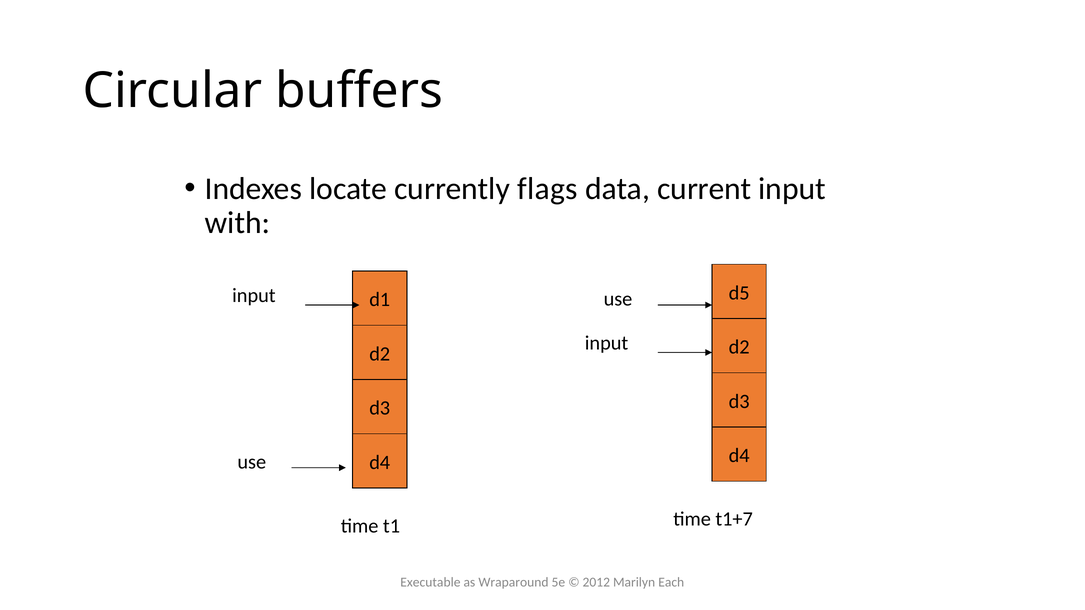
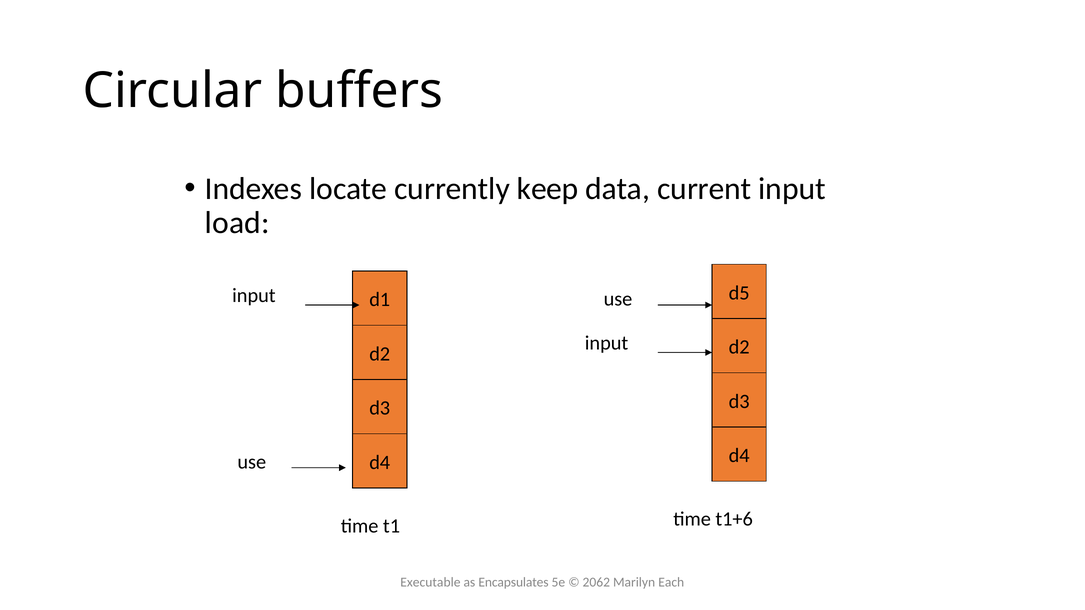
flags: flags -> keep
with: with -> load
t1+7: t1+7 -> t1+6
Wraparound: Wraparound -> Encapsulates
2012: 2012 -> 2062
